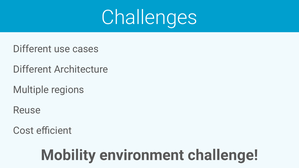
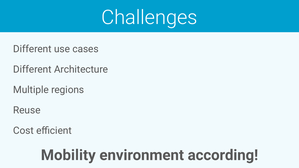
challenge: challenge -> according
